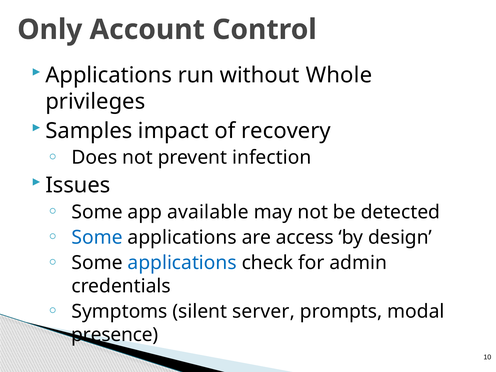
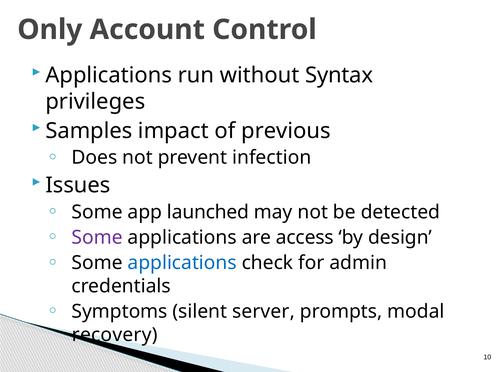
Whole: Whole -> Syntax
recovery: recovery -> previous
available: available -> launched
Some at (97, 238) colour: blue -> purple
presence: presence -> recovery
